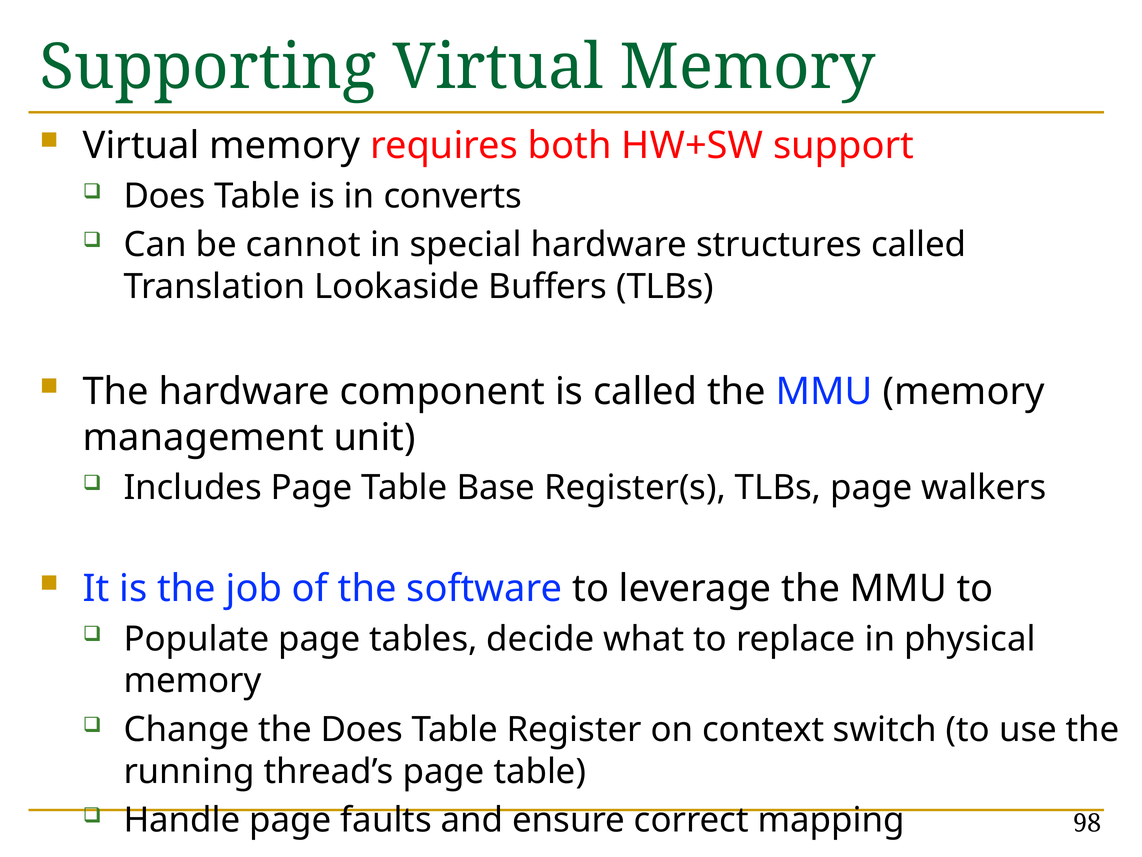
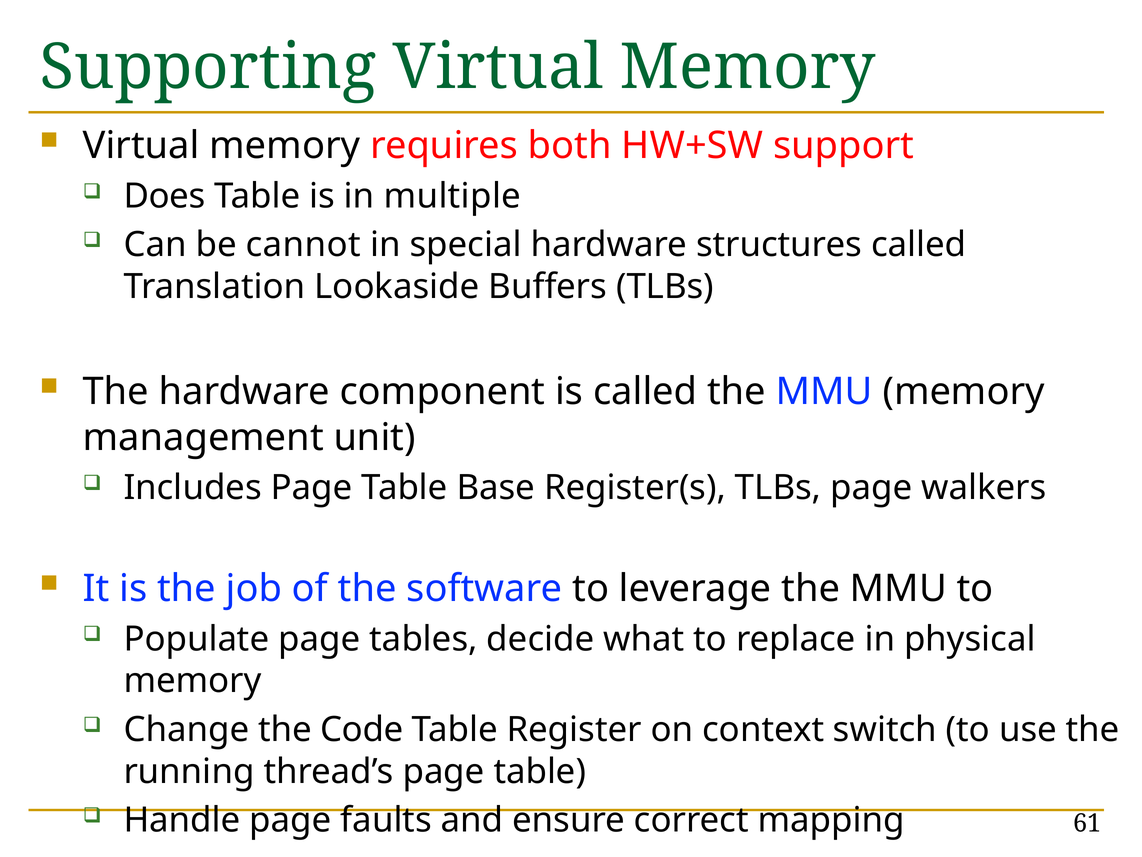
converts: converts -> multiple
the Does: Does -> Code
98: 98 -> 61
